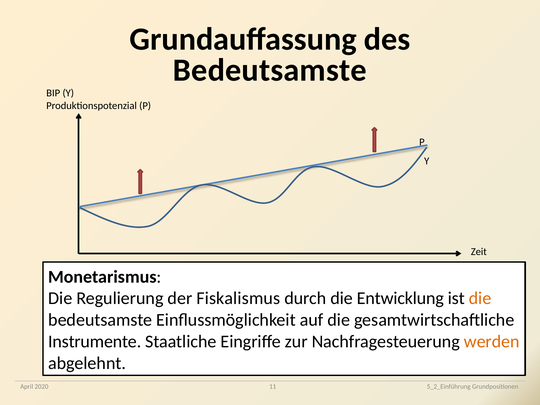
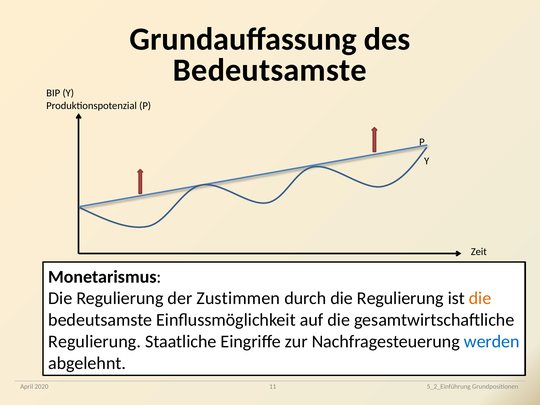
Fiskalismus: Fiskalismus -> Zustimmen
durch die Entwicklung: Entwicklung -> Regulierung
Instrumente at (95, 342): Instrumente -> Regulierung
werden colour: orange -> blue
